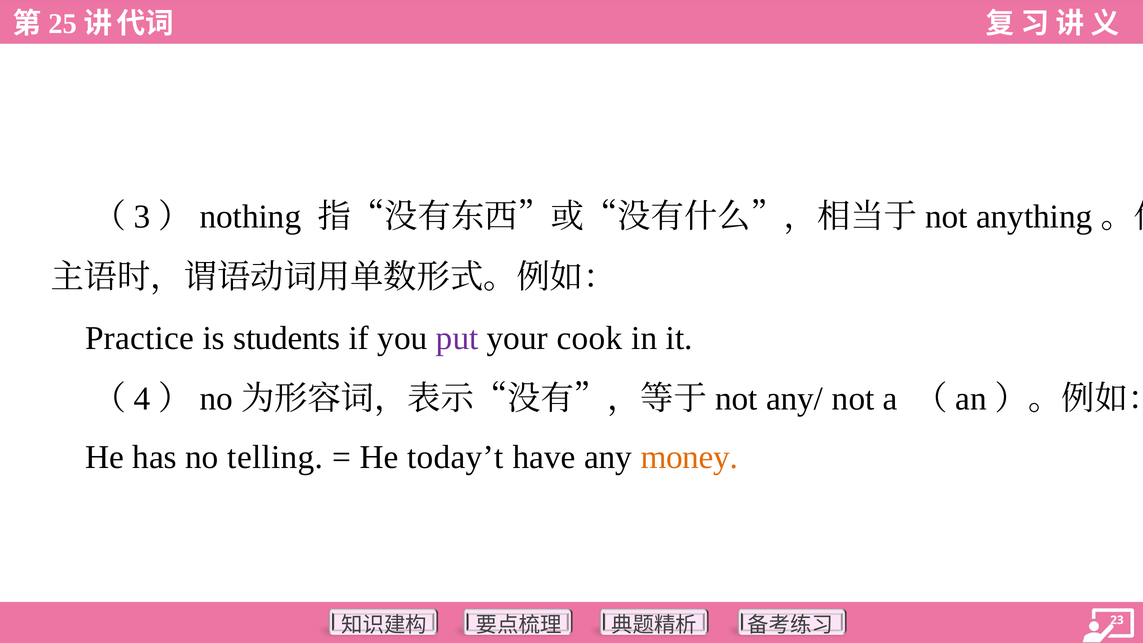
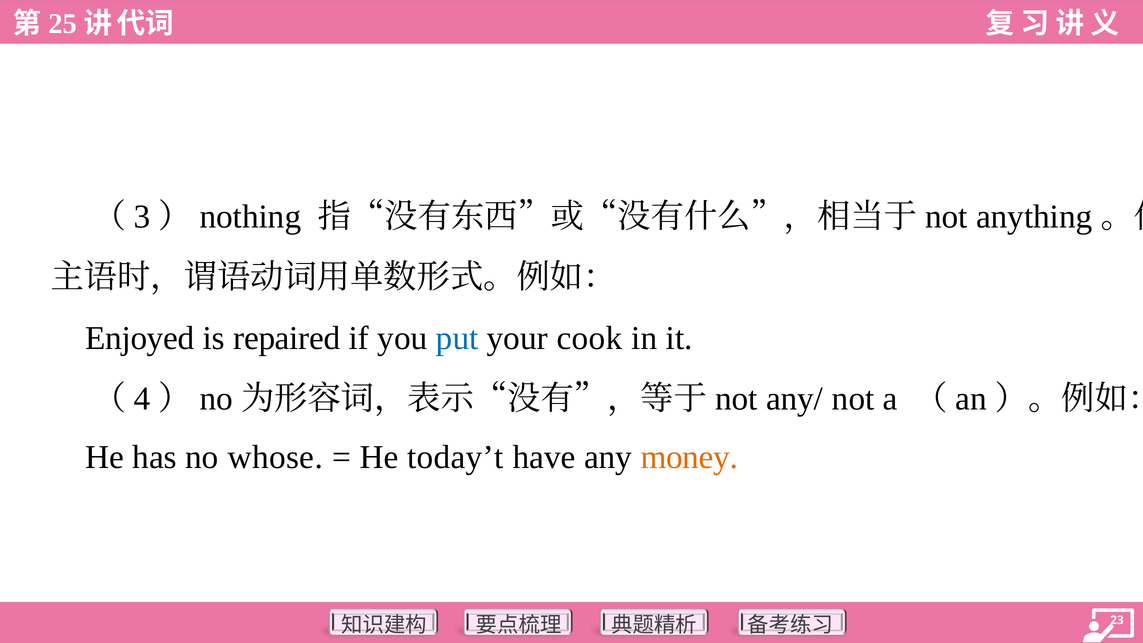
Practice: Practice -> Enjoyed
students: students -> repaired
put colour: purple -> blue
telling: telling -> whose
